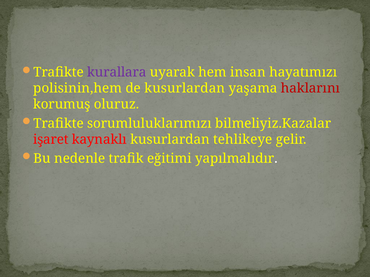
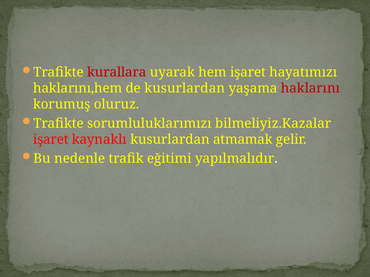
kurallara colour: purple -> red
hem insan: insan -> işaret
polisinin,hem: polisinin,hem -> haklarını,hem
tehlikeye: tehlikeye -> atmamak
